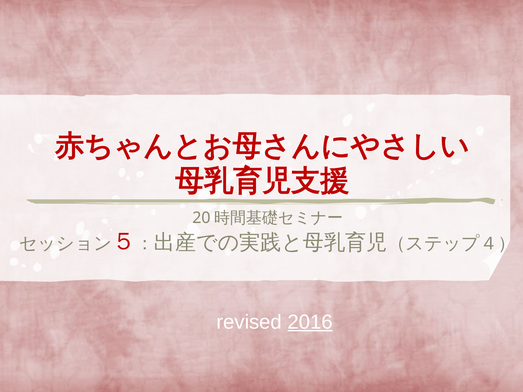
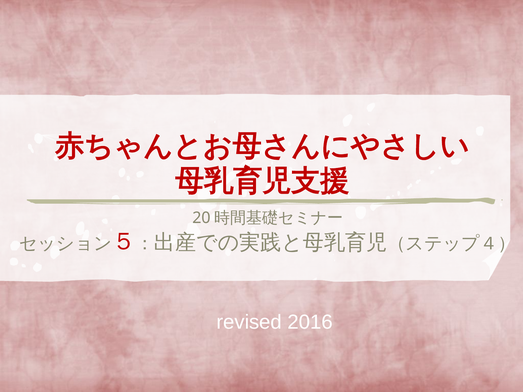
2016 underline: present -> none
